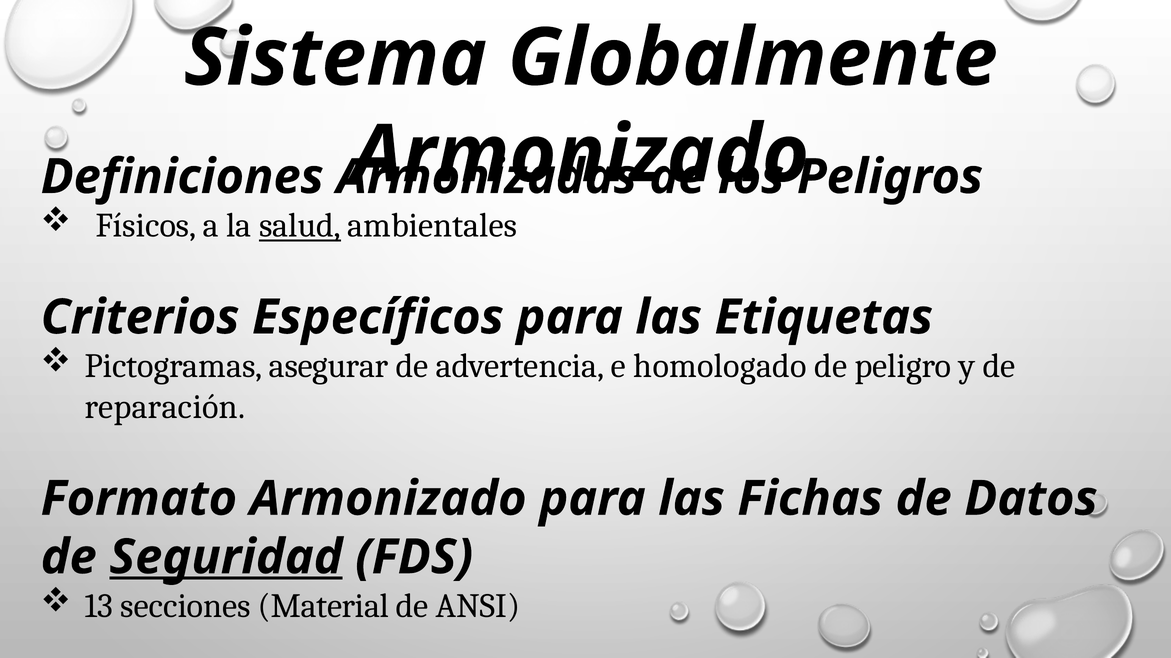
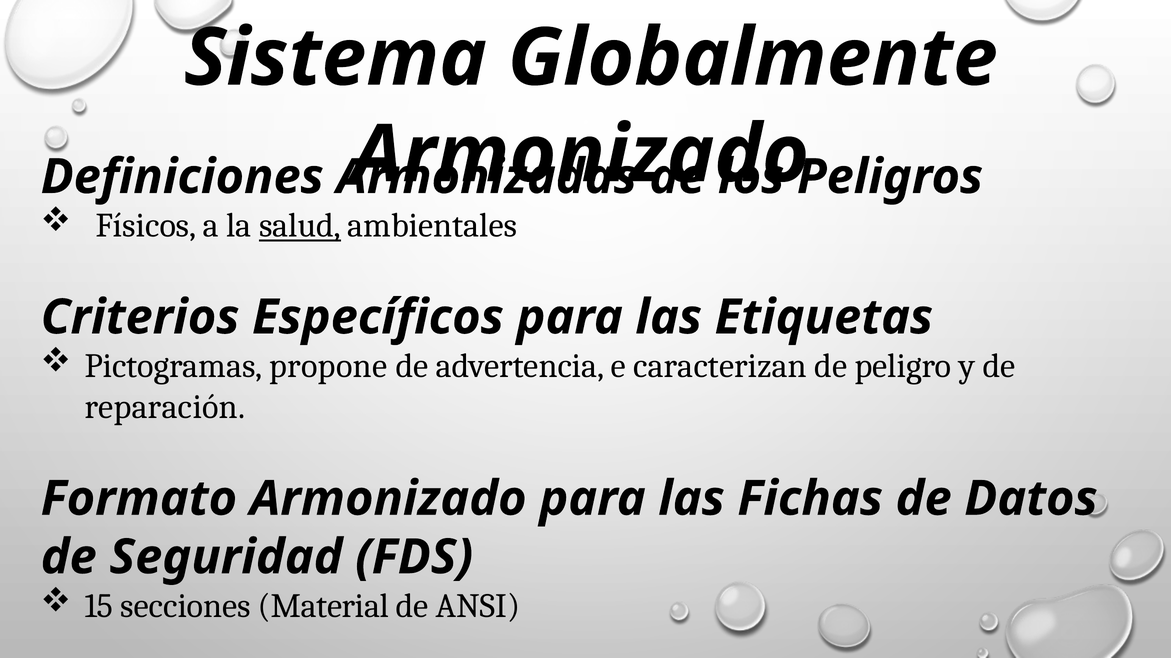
asegurar: asegurar -> propone
homologado: homologado -> caracterizan
Seguridad underline: present -> none
13: 13 -> 15
